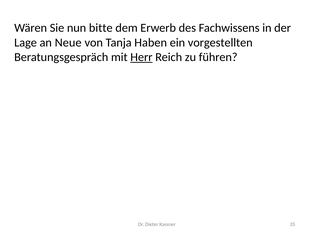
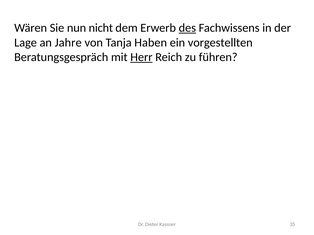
bitte: bitte -> nicht
des underline: none -> present
Neue: Neue -> Jahre
